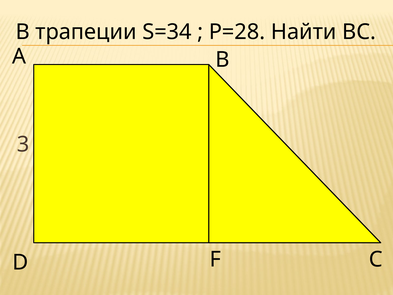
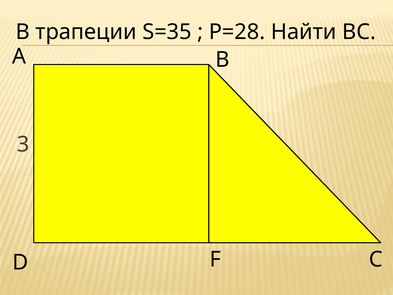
S=34: S=34 -> S=35
